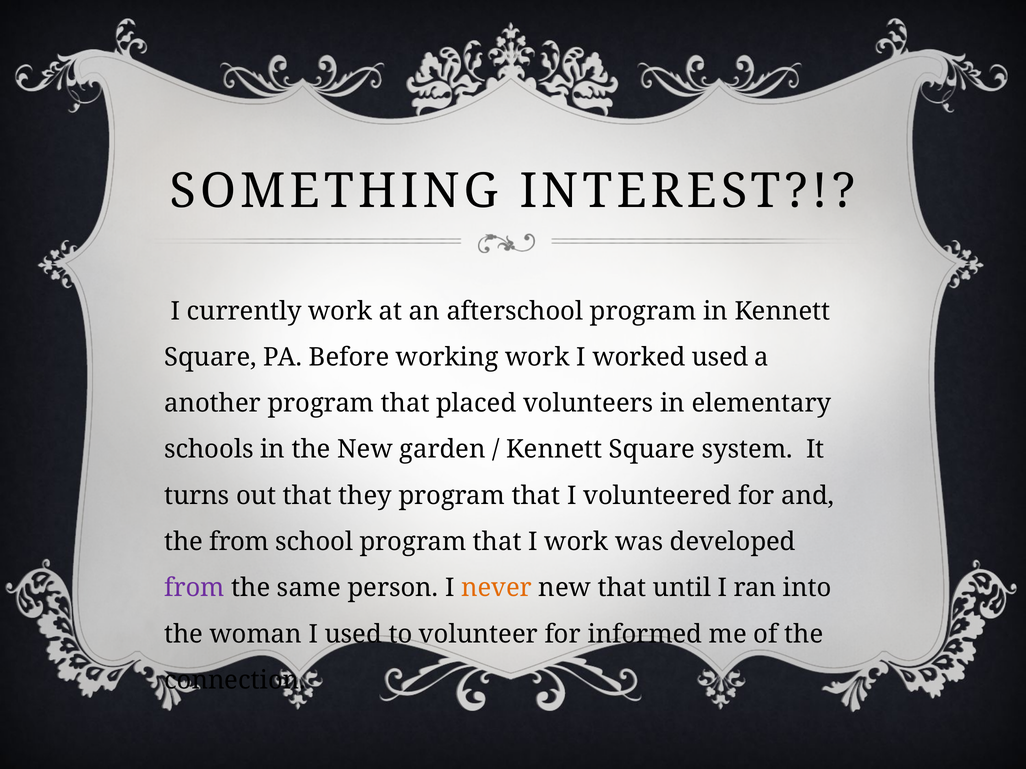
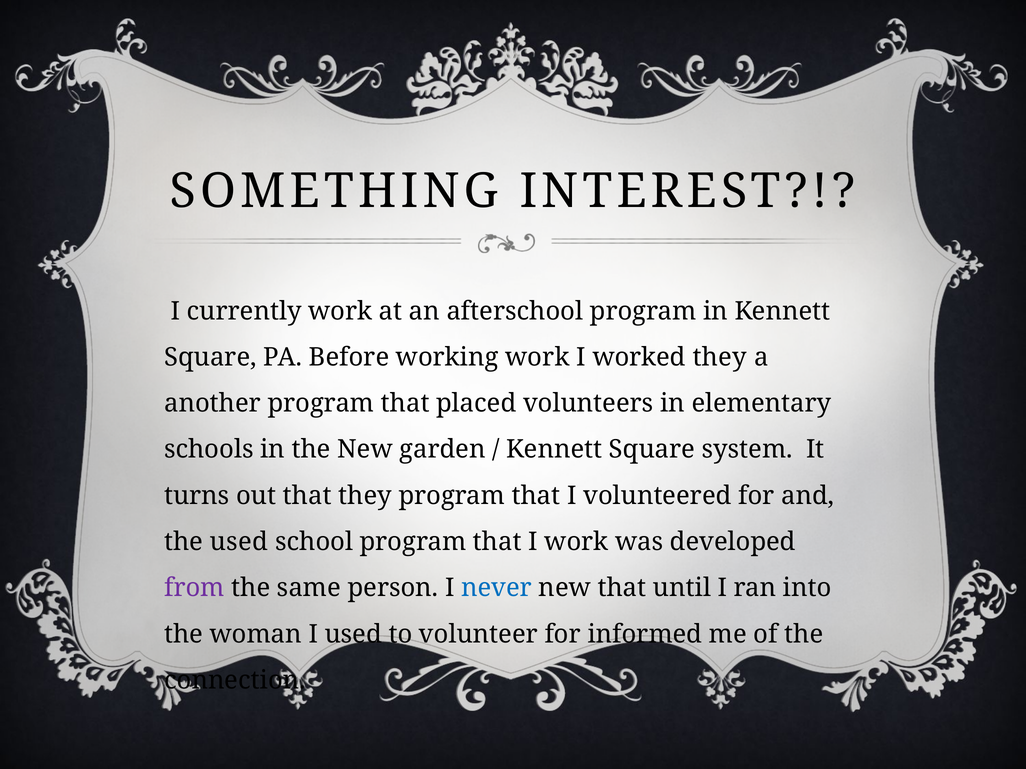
worked used: used -> they
the from: from -> used
never colour: orange -> blue
